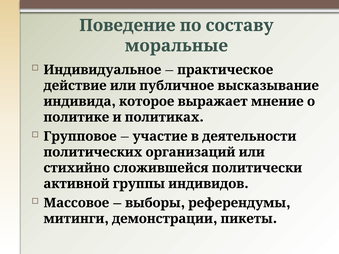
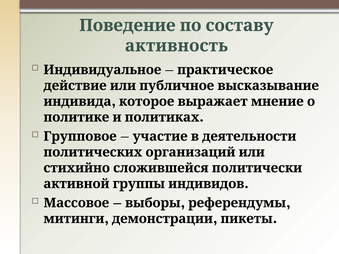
моральные: моральные -> активность
